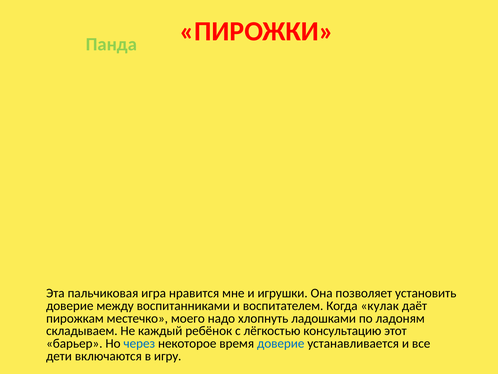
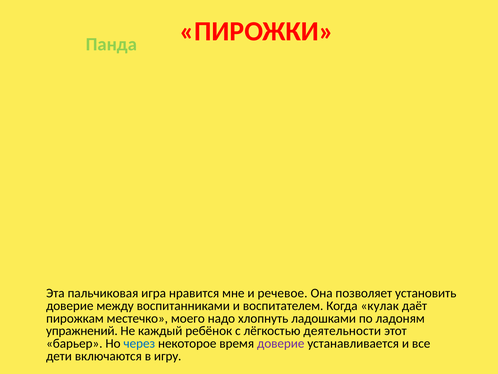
игрушки: игрушки -> речевое
складываем: складываем -> упражнений
консультацию: консультацию -> деятельности
доверие at (281, 343) colour: blue -> purple
